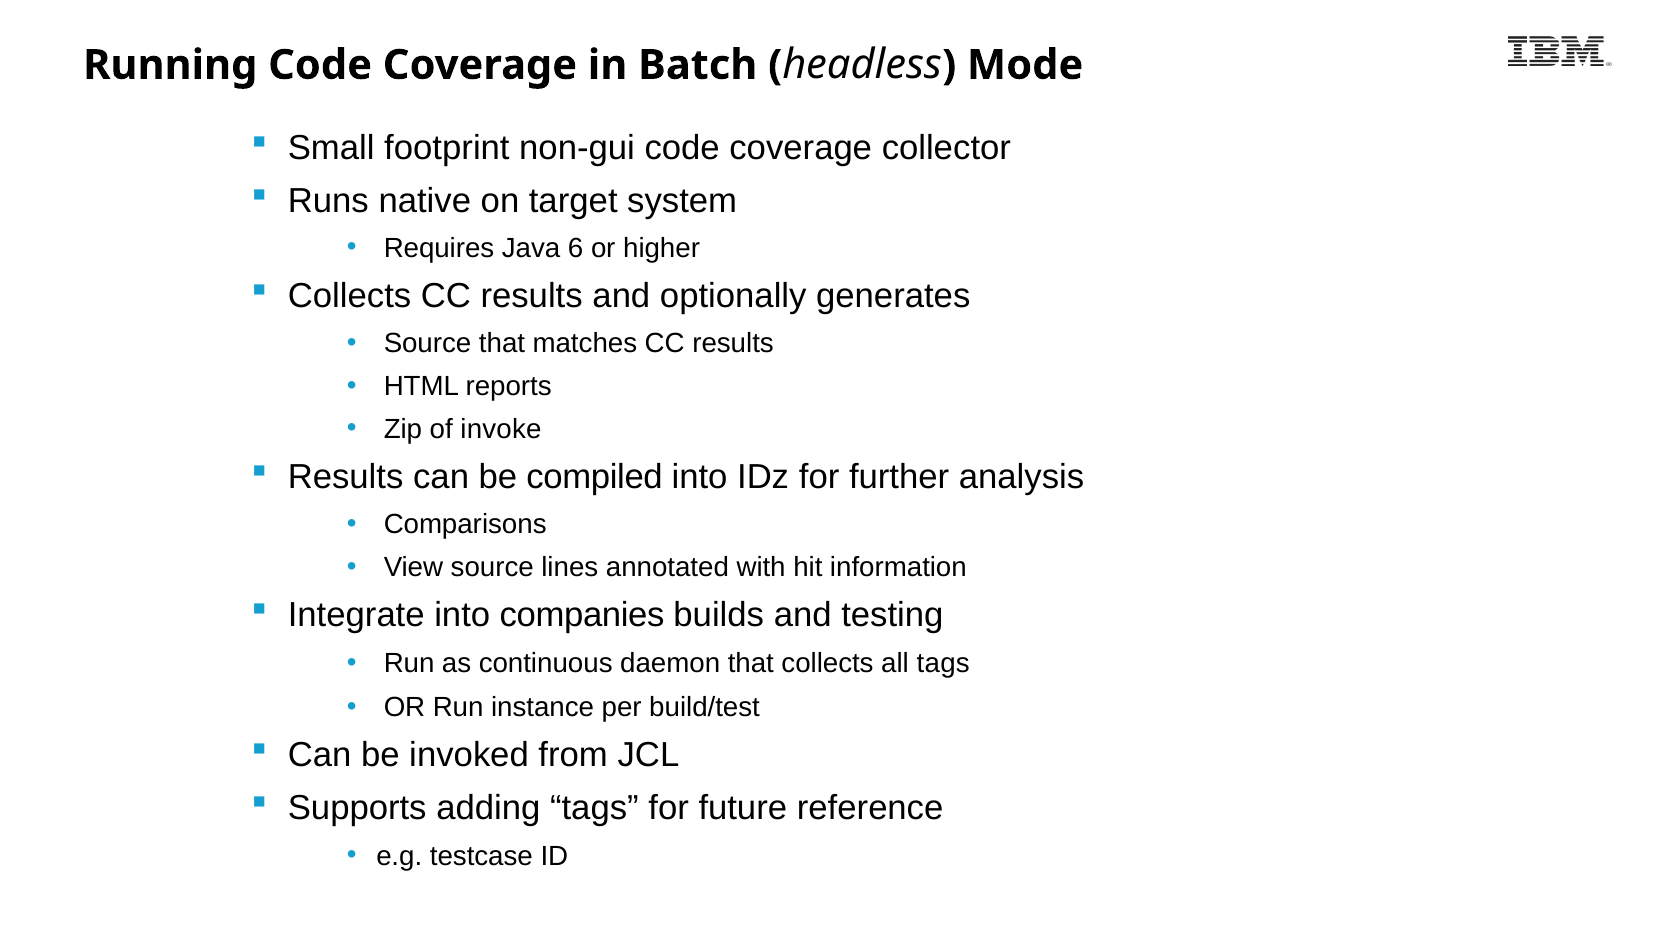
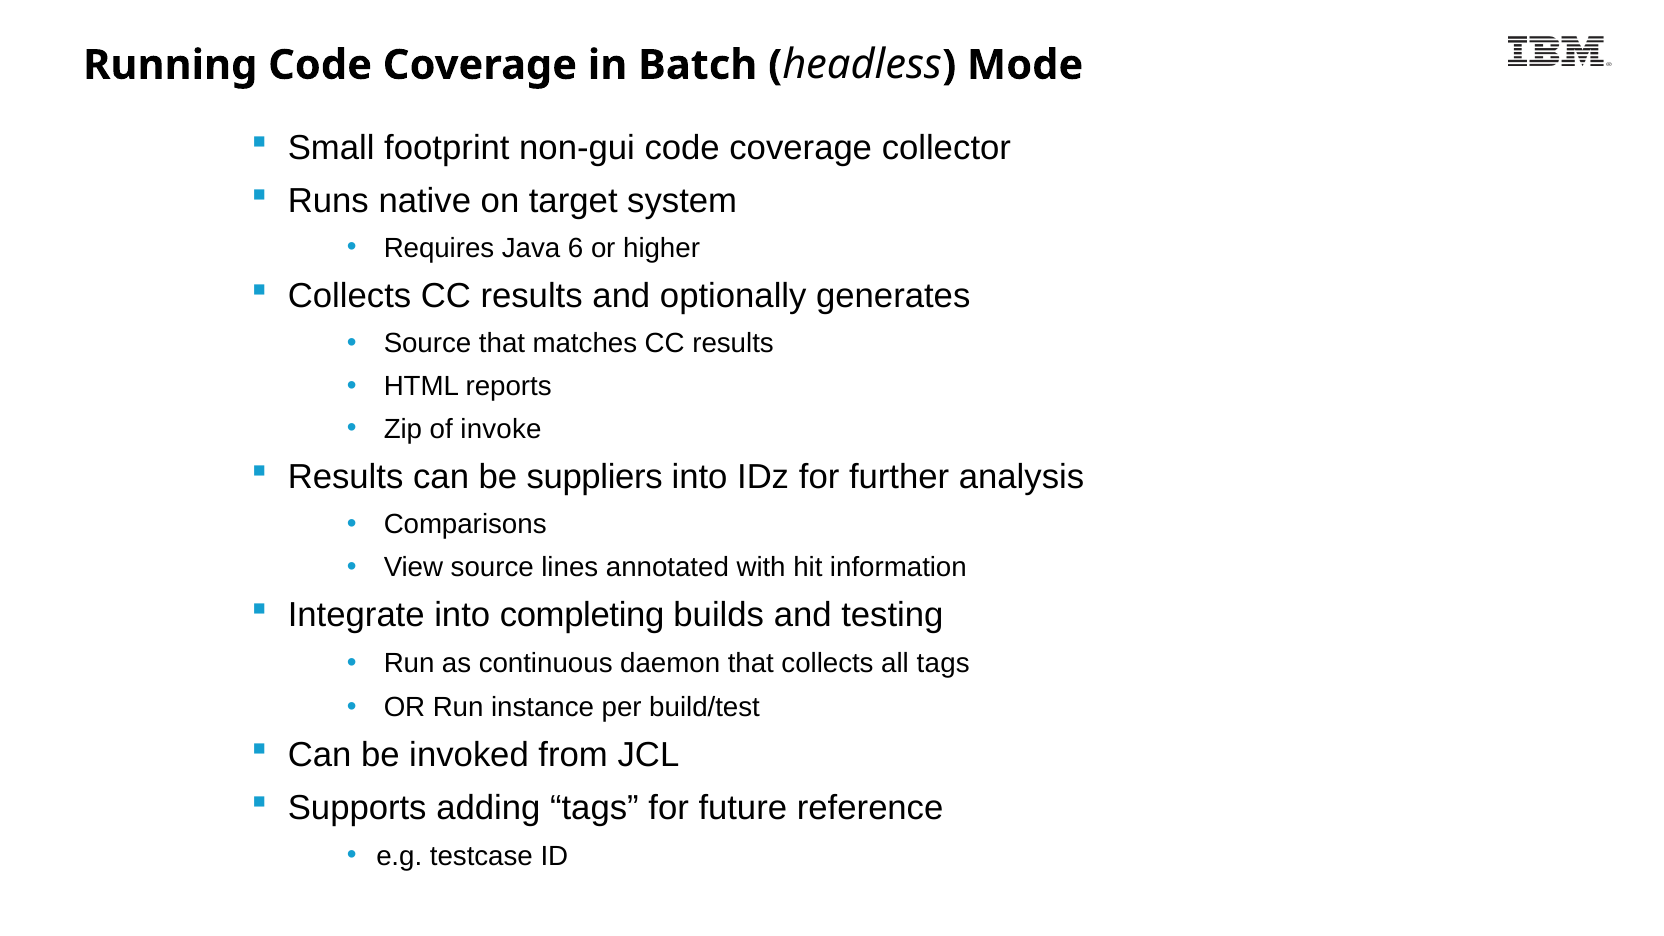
compiled: compiled -> suppliers
companies: companies -> completing
